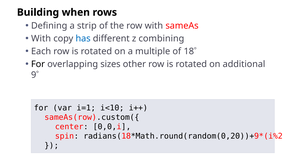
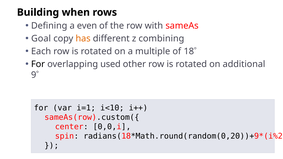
strip: strip -> even
With at (41, 39): With -> Goal
has colour: blue -> orange
sizes: sizes -> used
